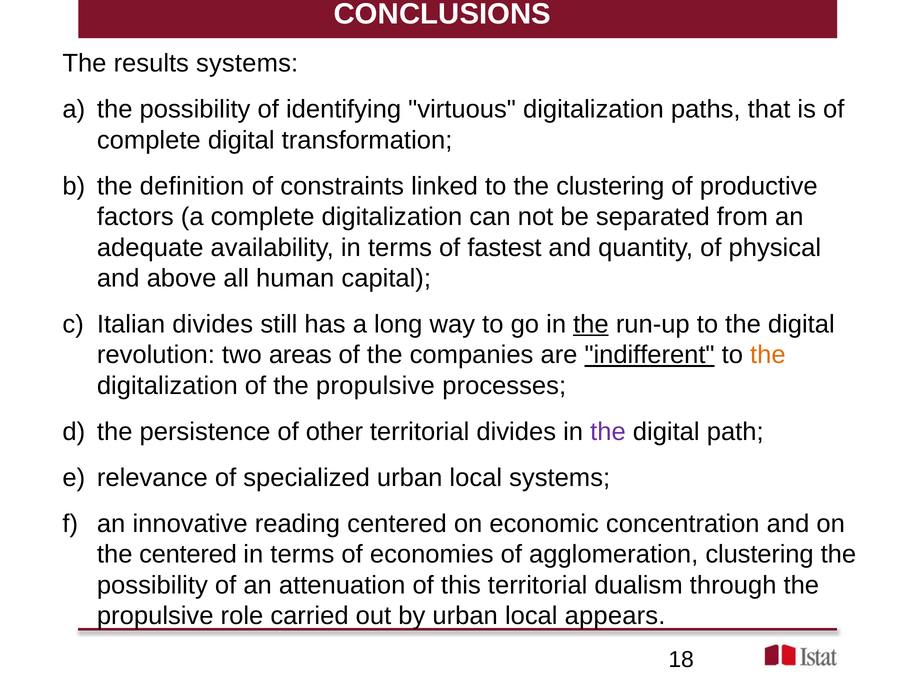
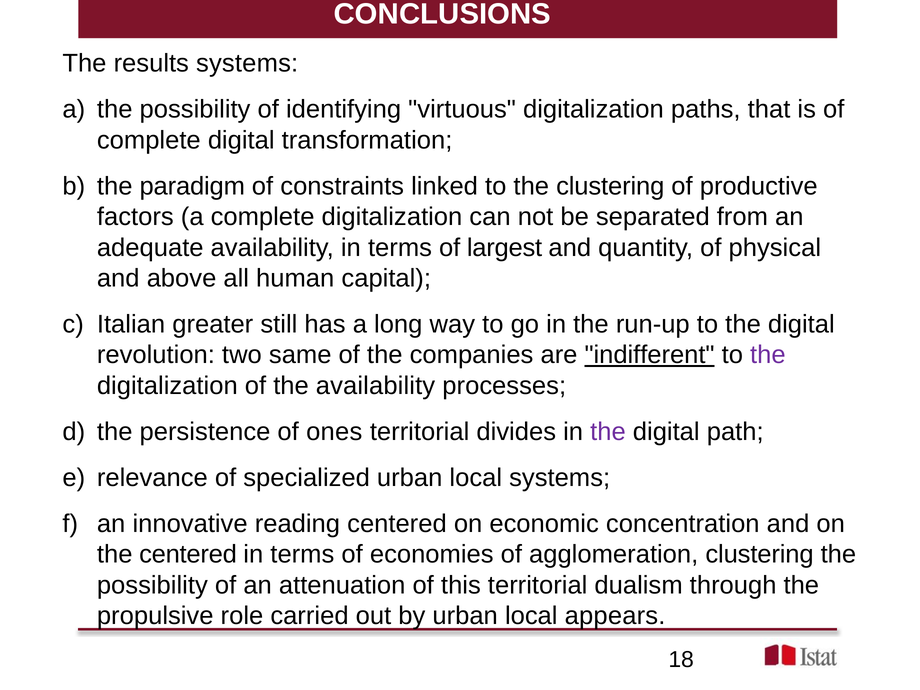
definition: definition -> paradigm
fastest: fastest -> largest
Italian divides: divides -> greater
the at (591, 324) underline: present -> none
areas: areas -> same
the at (768, 355) colour: orange -> purple
of the propulsive: propulsive -> availability
other: other -> ones
